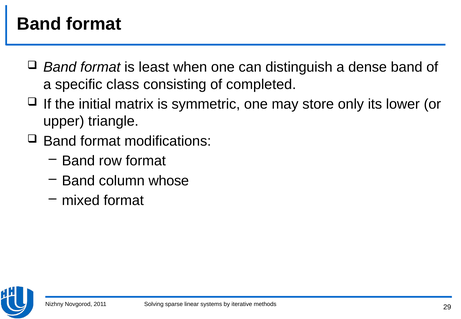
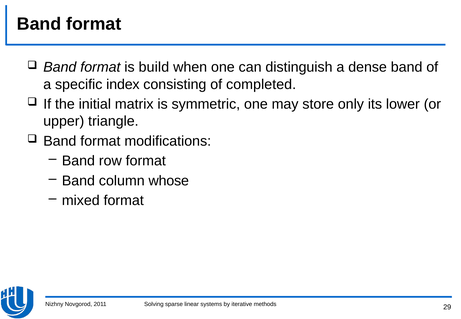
least: least -> build
class: class -> index
